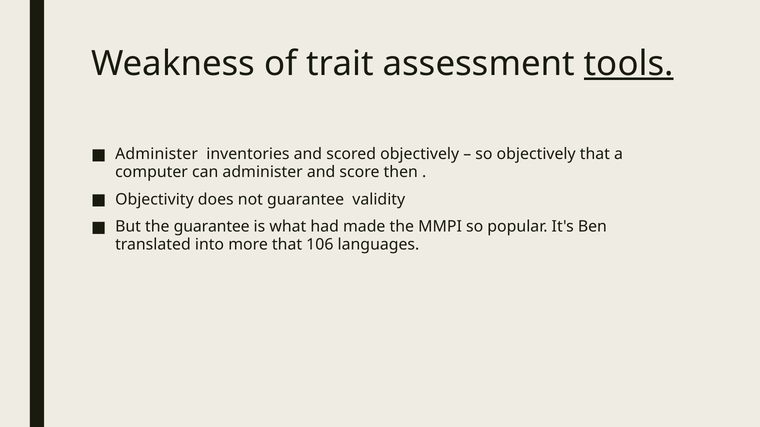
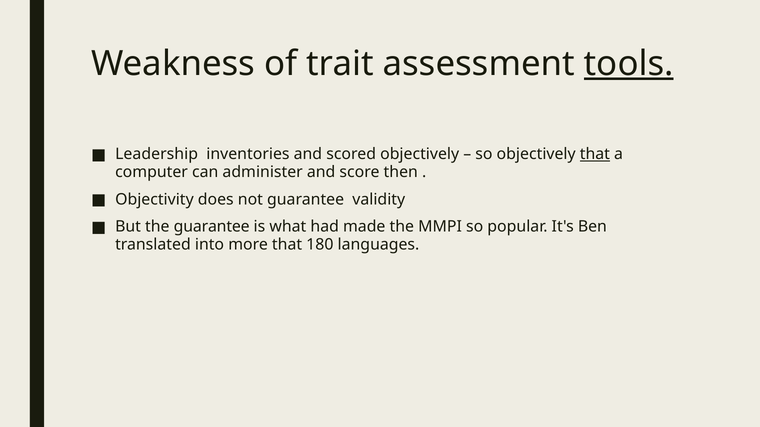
Administer at (157, 154): Administer -> Leadership
that at (595, 154) underline: none -> present
106: 106 -> 180
